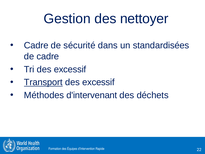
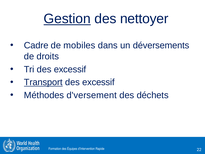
Gestion underline: none -> present
sécurité: sécurité -> mobiles
standardisées: standardisées -> déversements
de cadre: cadre -> droits
d'intervenant: d'intervenant -> d'versement
